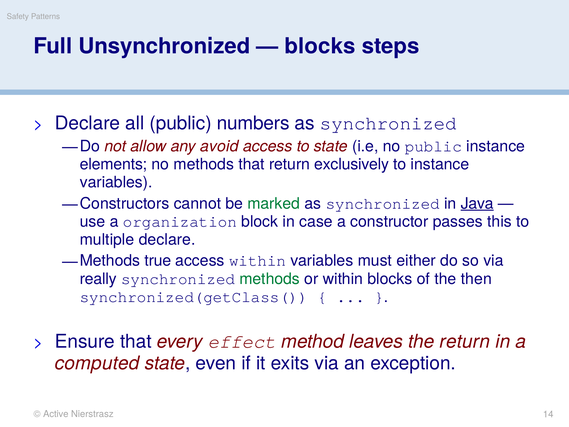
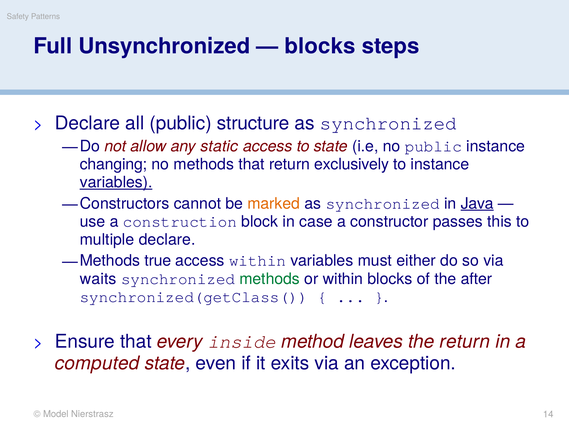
numbers: numbers -> structure
avoid: avoid -> static
elements: elements -> changing
variables at (116, 182) underline: none -> present
marked colour: green -> orange
organization: organization -> construction
really: really -> waits
then: then -> after
effect: effect -> inside
Active: Active -> Model
